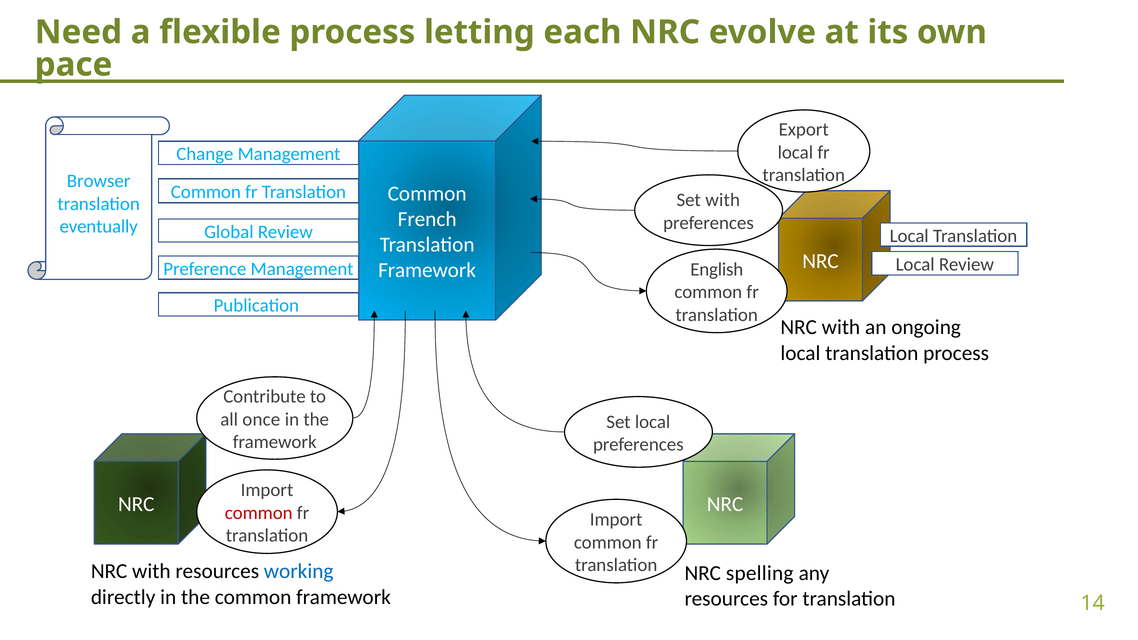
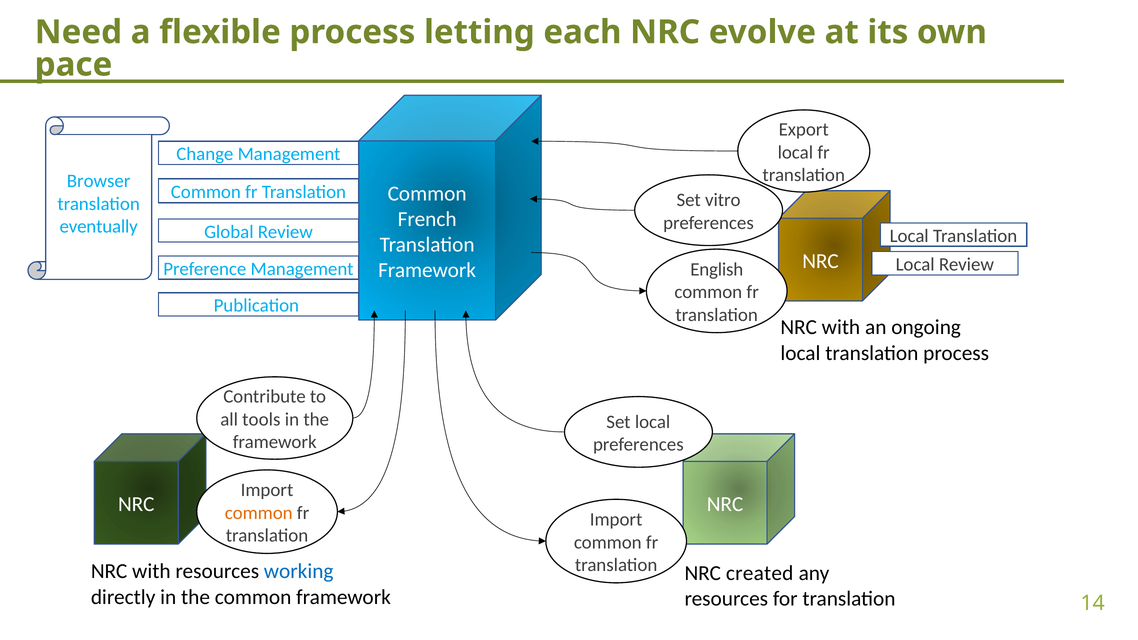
Set with: with -> vitro
once: once -> tools
common at (259, 513) colour: red -> orange
spelling: spelling -> created
